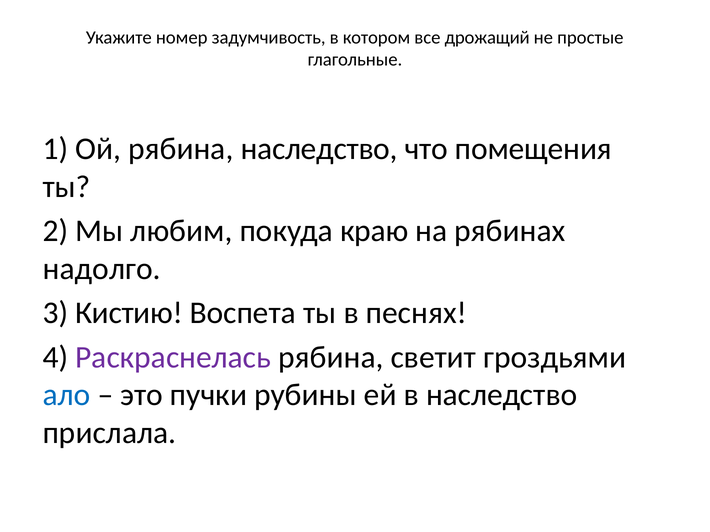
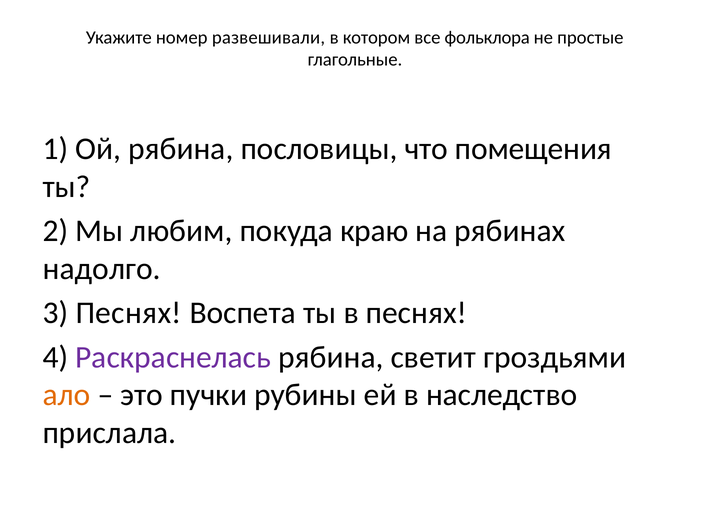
задумчивость: задумчивость -> развешивали
дрожащий: дрожащий -> фольклора
рябина наследство: наследство -> пословицы
3 Кистию: Кистию -> Песнях
ало colour: blue -> orange
